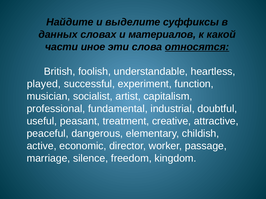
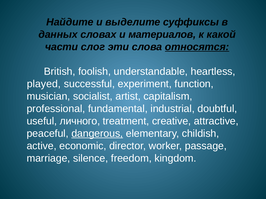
иное: иное -> слог
peasant: peasant -> личного
dangerous underline: none -> present
